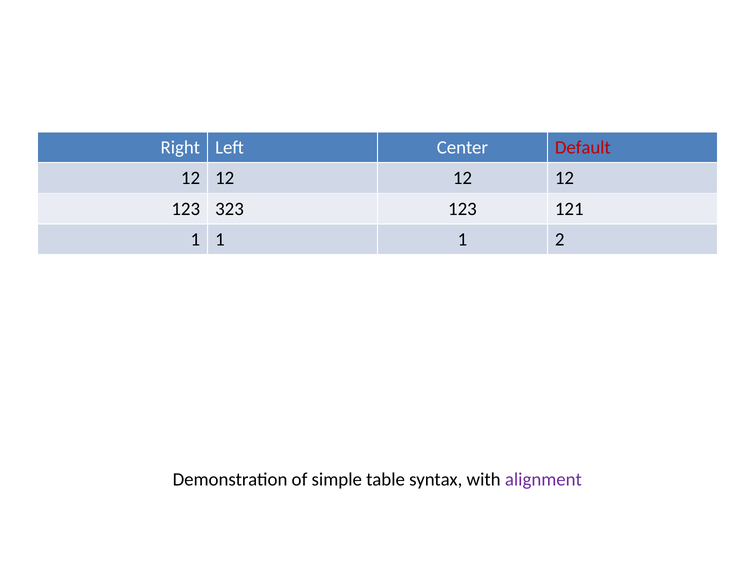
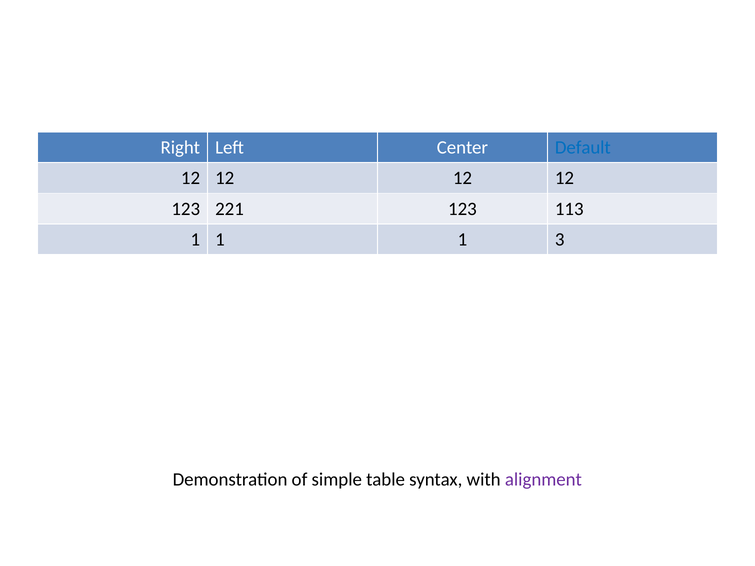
Default colour: red -> blue
323: 323 -> 221
121: 121 -> 113
2: 2 -> 3
